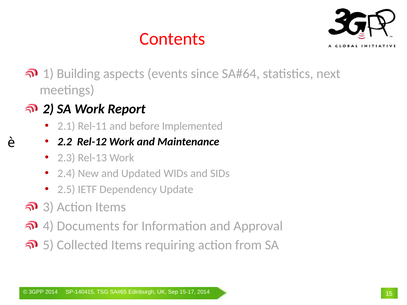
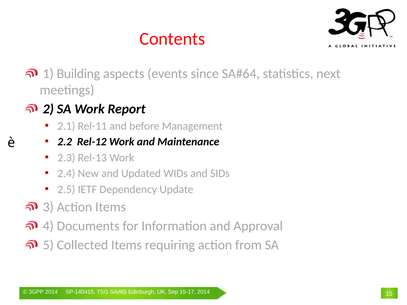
Implemented: Implemented -> Management
